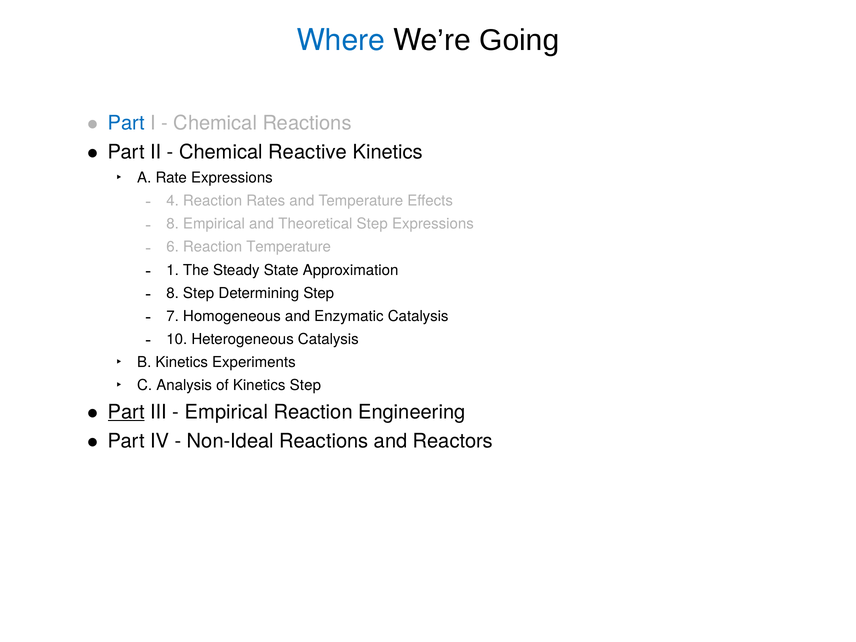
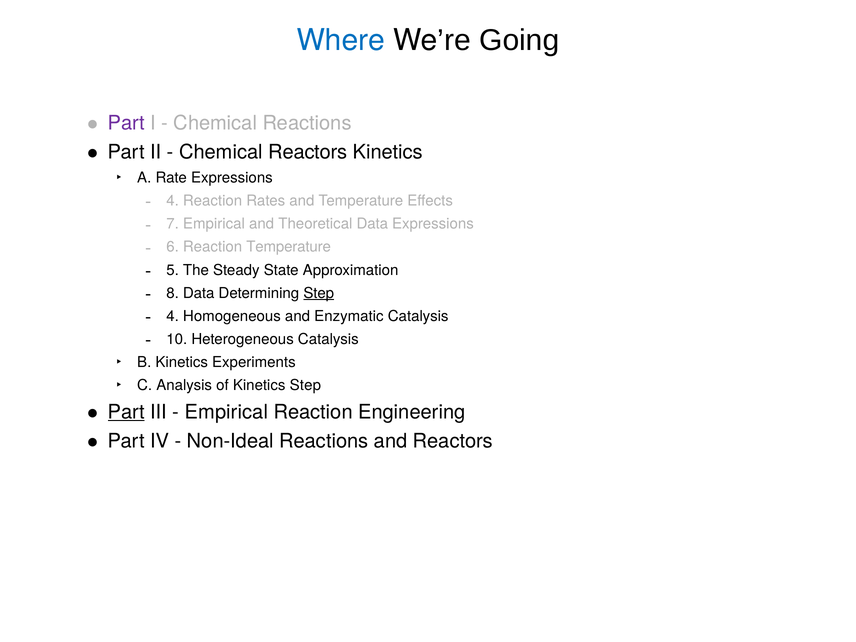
Part at (126, 123) colour: blue -> purple
Chemical Reactive: Reactive -> Reactors
8 at (173, 224): 8 -> 7
Theoretical Step: Step -> Data
1: 1 -> 5
8 Step: Step -> Data
Step at (319, 293) underline: none -> present
7 at (173, 316): 7 -> 4
